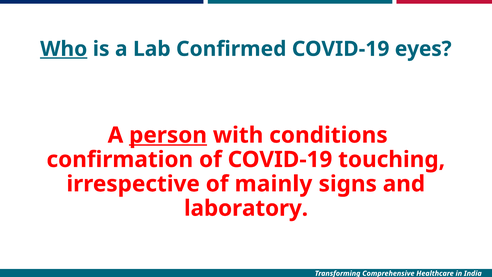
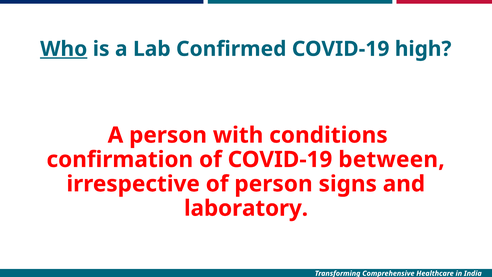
eyes: eyes -> high
person at (168, 135) underline: present -> none
touching: touching -> between
of mainly: mainly -> person
